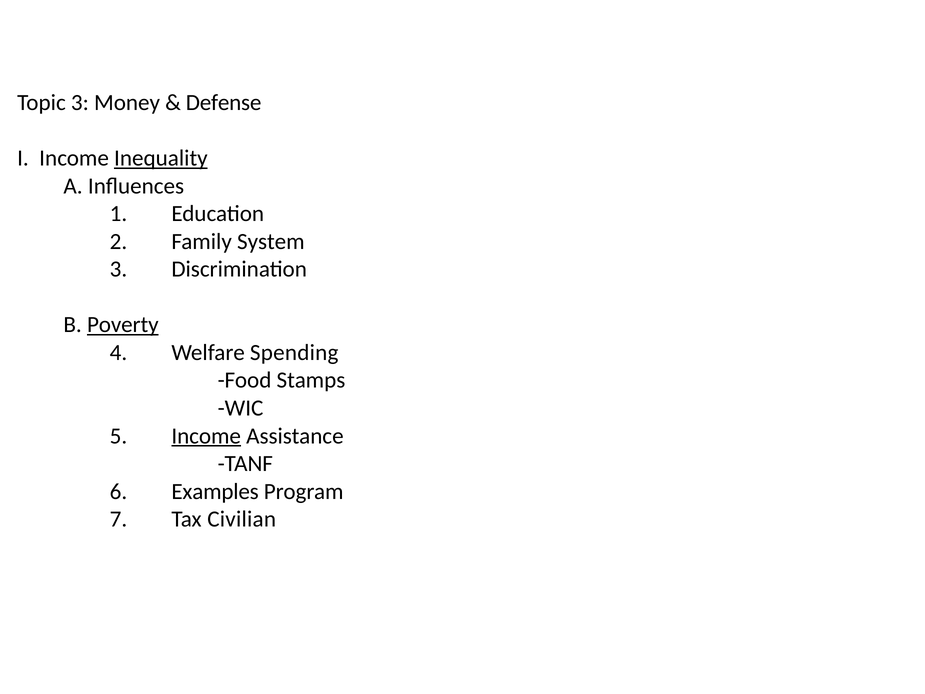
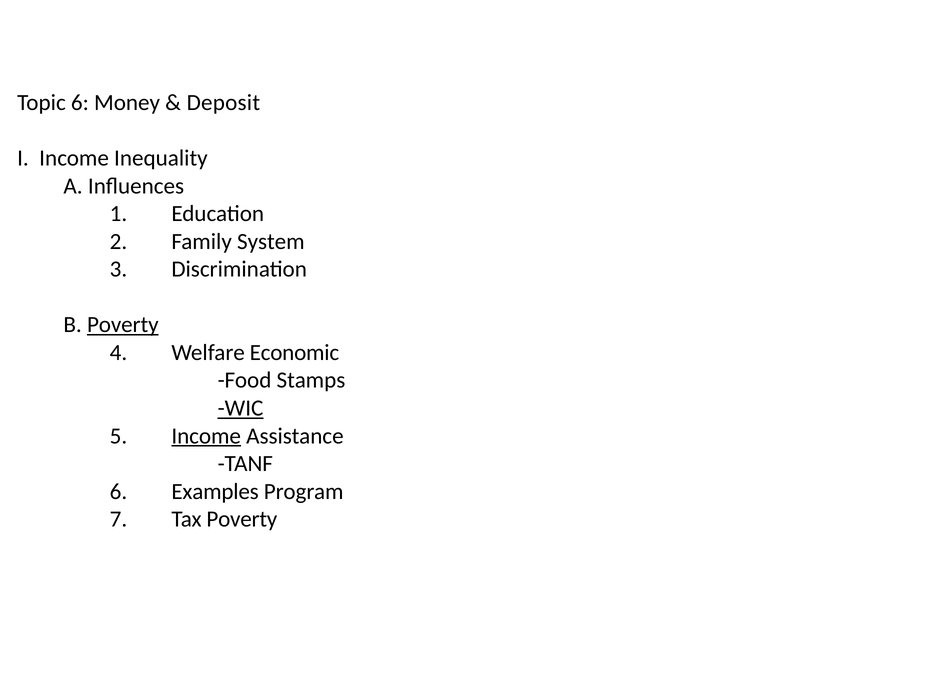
Topic 3: 3 -> 6
Defense: Defense -> Deposit
Inequality underline: present -> none
Spending: Spending -> Economic
WIC underline: none -> present
Tax Civilian: Civilian -> Poverty
